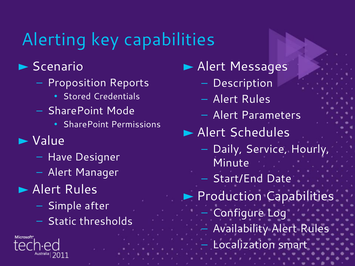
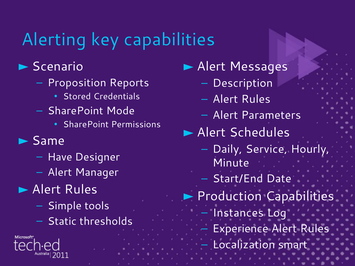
Value: Value -> Same
after: after -> tools
Configure: Configure -> Instances
Availability: Availability -> Experience
